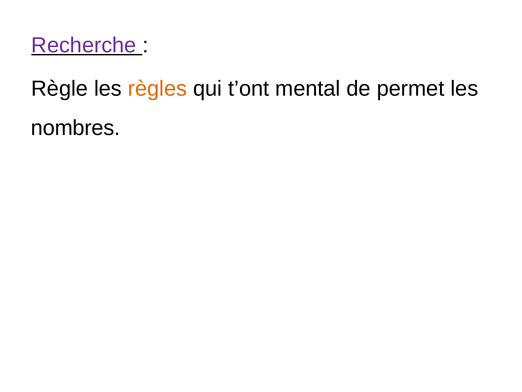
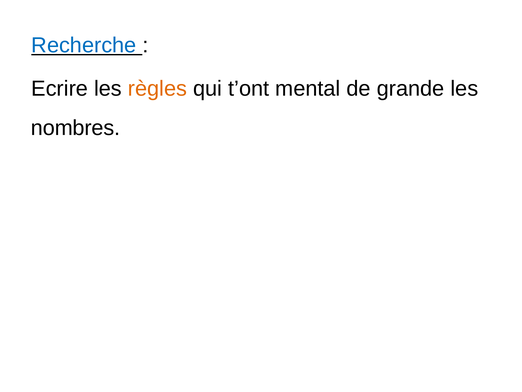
Recherche colour: purple -> blue
Règle: Règle -> Ecrire
permet: permet -> grande
